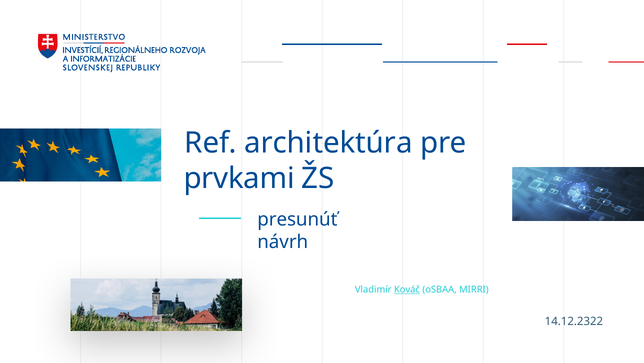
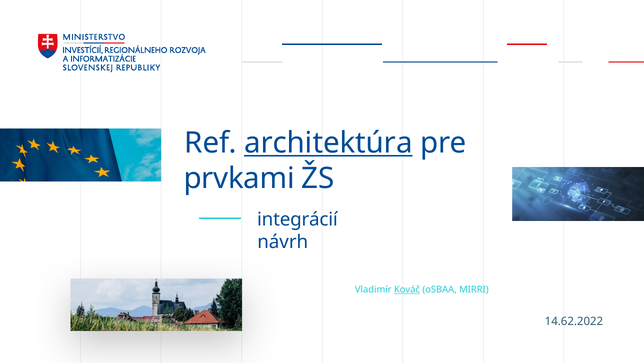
architektúra underline: none -> present
presunúť: presunúť -> integrácií
14.12.2322: 14.12.2322 -> 14.62.2022
